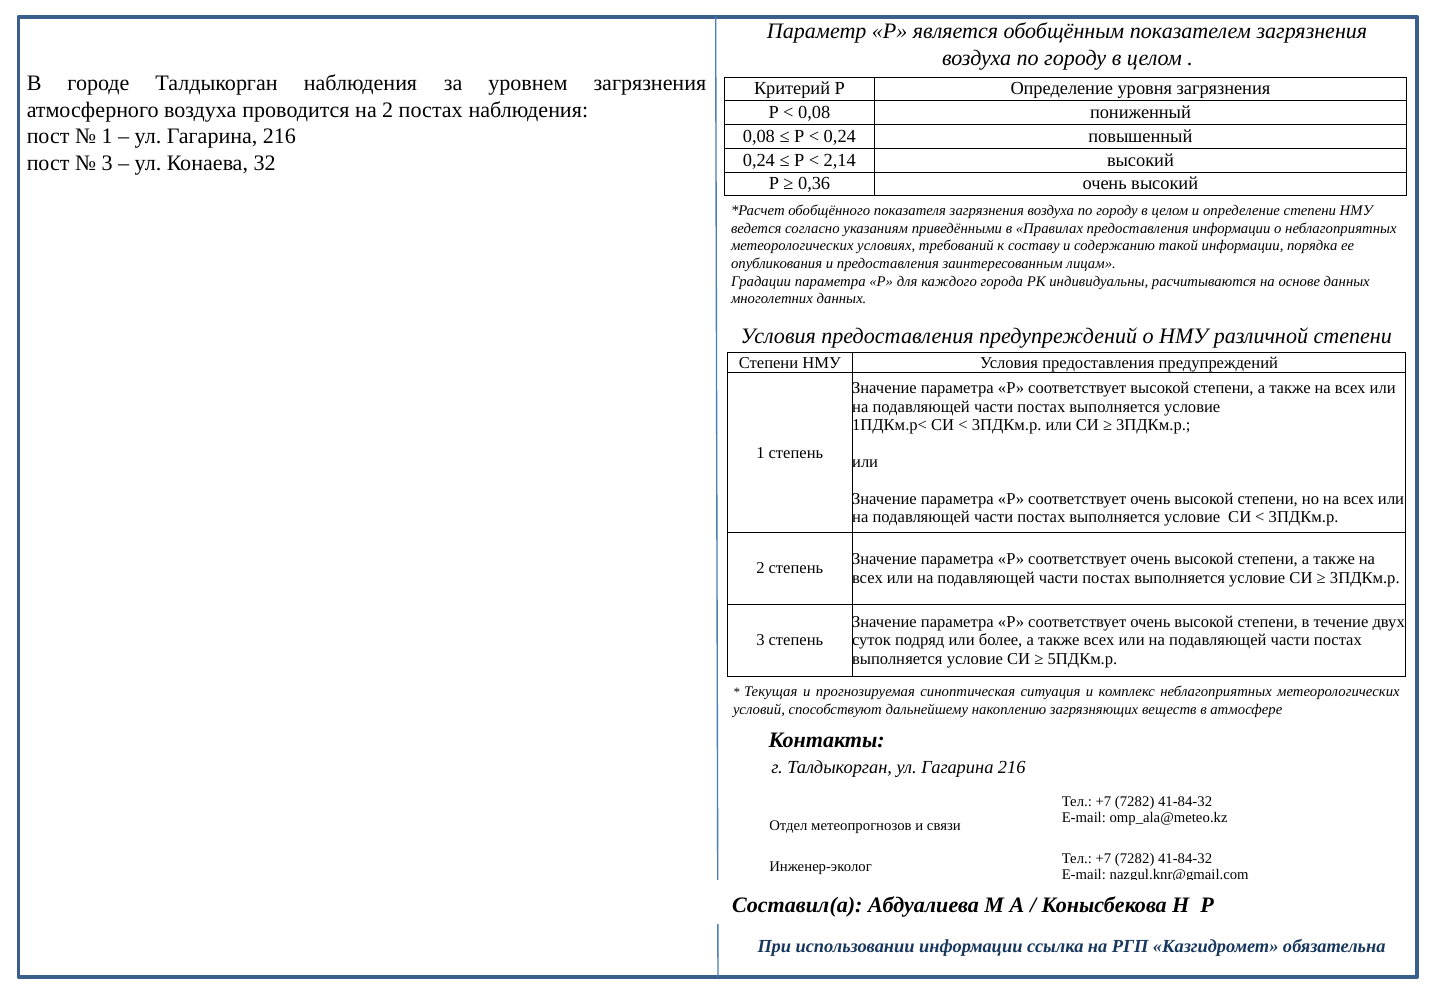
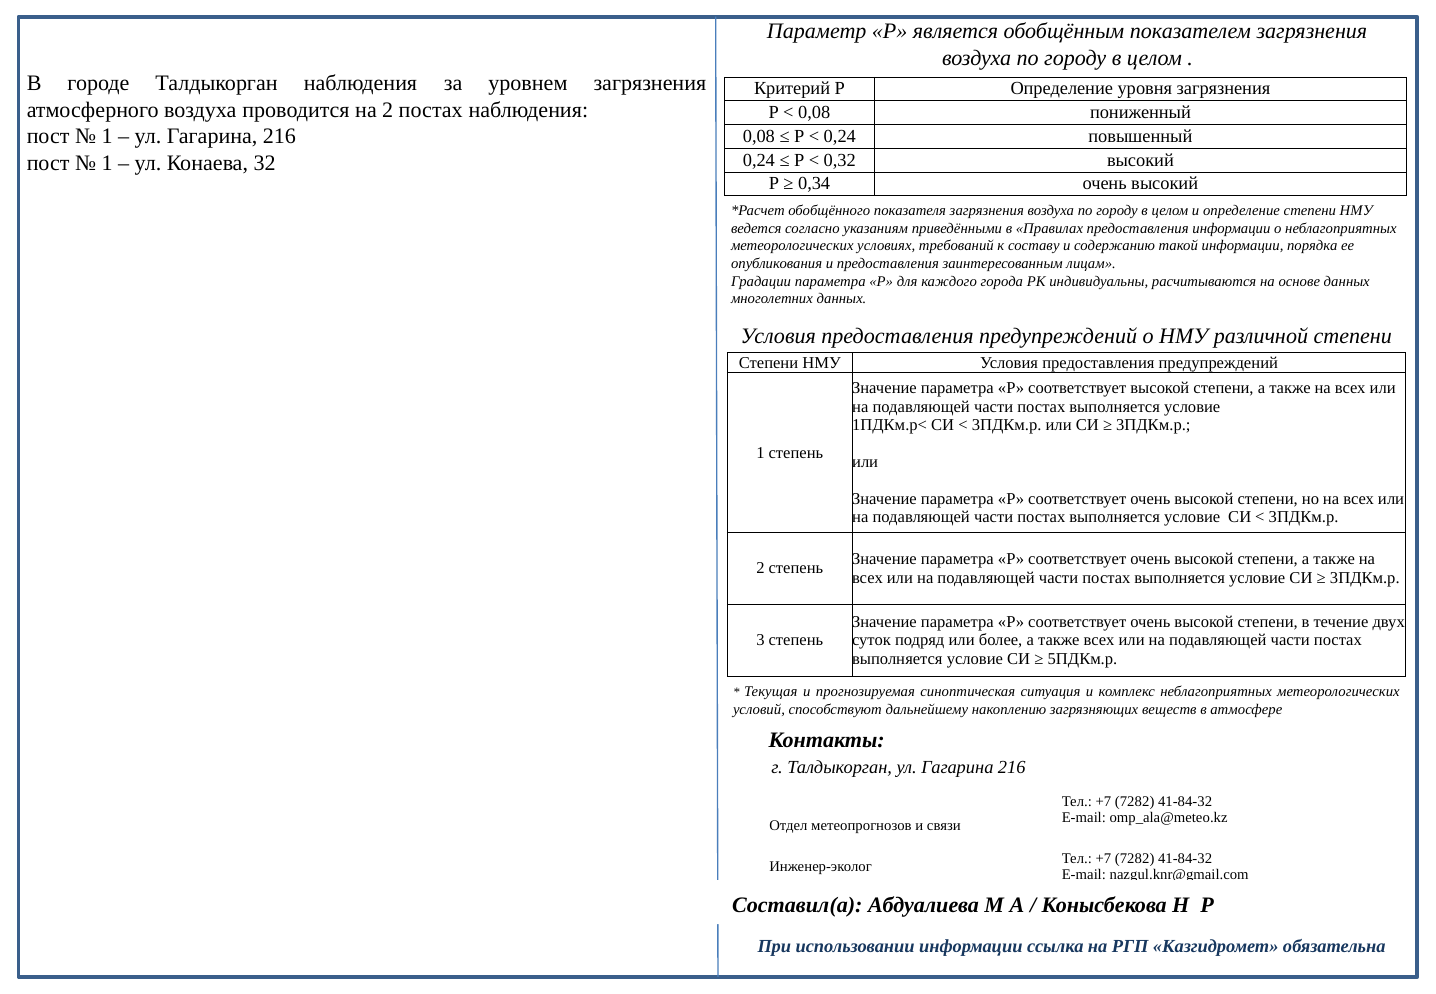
2,14: 2,14 -> 0,32
3 at (107, 163): 3 -> 1
0,36: 0,36 -> 0,34
